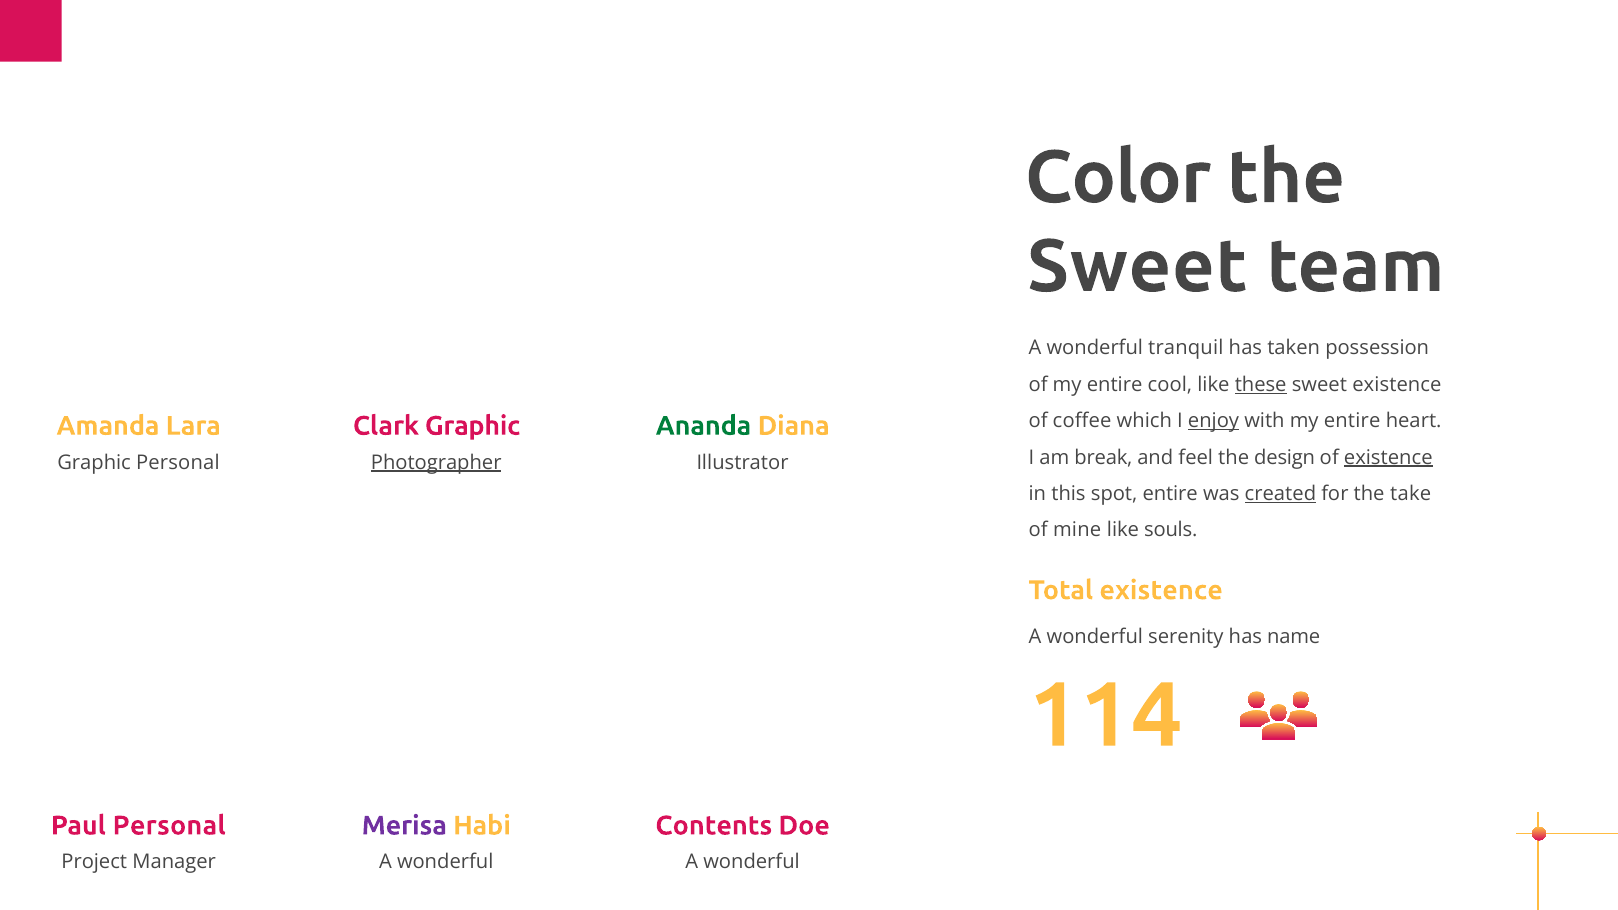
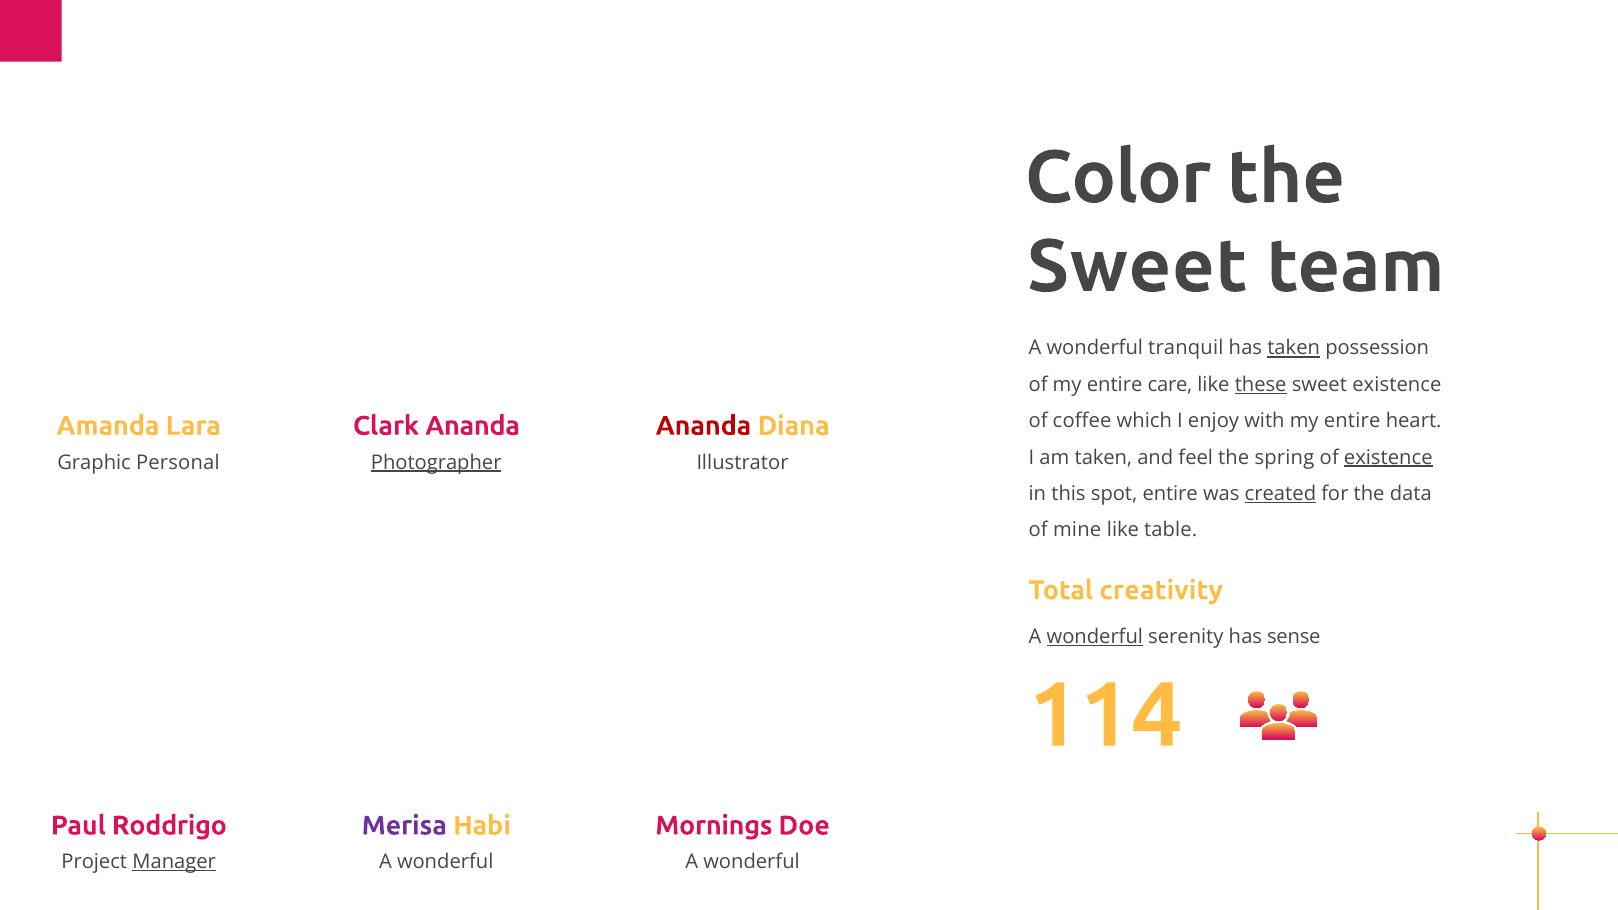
taken at (1294, 348) underline: none -> present
cool: cool -> care
Clark Graphic: Graphic -> Ananda
Ananda at (704, 426) colour: green -> red
enjoy underline: present -> none
am break: break -> taken
design: design -> spring
take: take -> data
souls: souls -> table
Total existence: existence -> creativity
wonderful at (1095, 637) underline: none -> present
name: name -> sense
Paul Personal: Personal -> Roddrigo
Contents: Contents -> Mornings
Manager underline: none -> present
